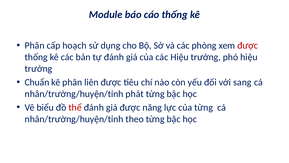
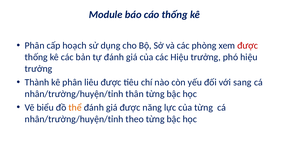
Chuẩn: Chuẩn -> Thành
liên: liên -> liêu
phát: phát -> thân
thể colour: red -> orange
